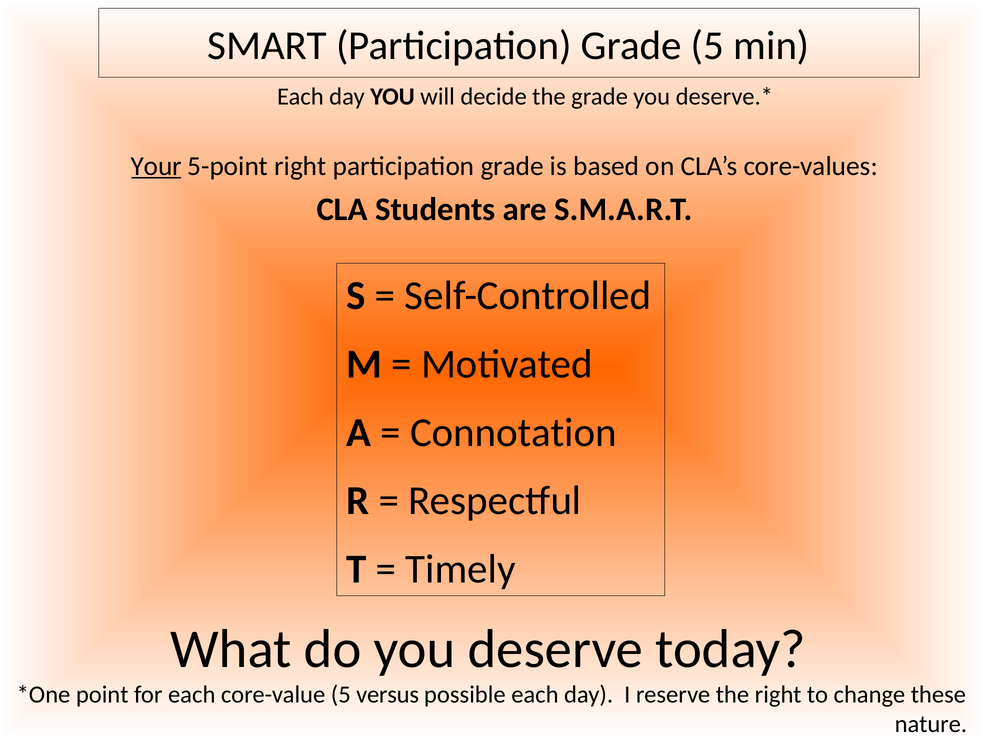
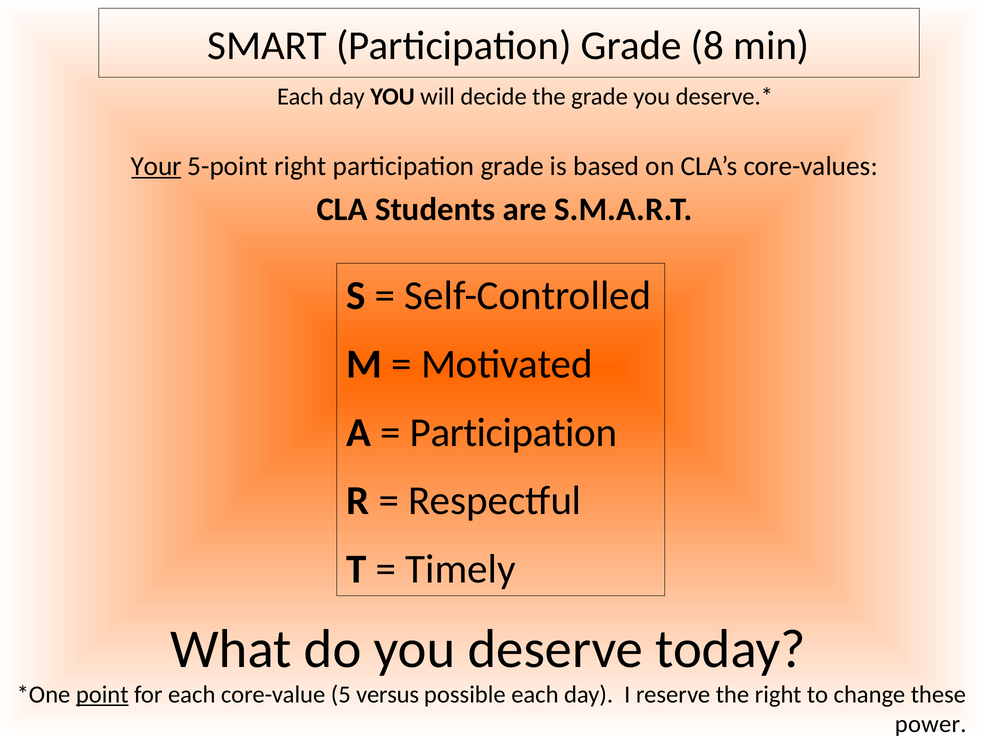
Grade 5: 5 -> 8
Connotation at (513, 432): Connotation -> Participation
point underline: none -> present
nature: nature -> power
